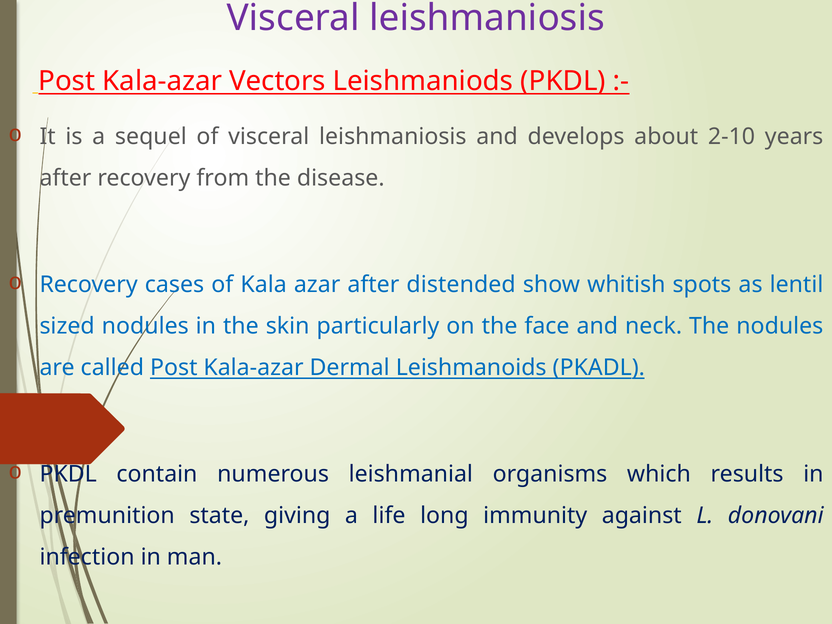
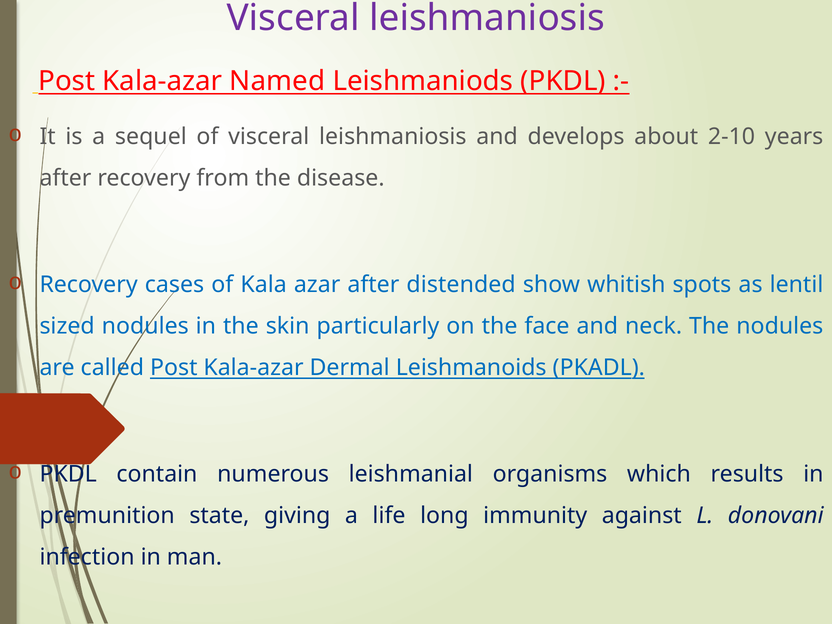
Vectors: Vectors -> Named
